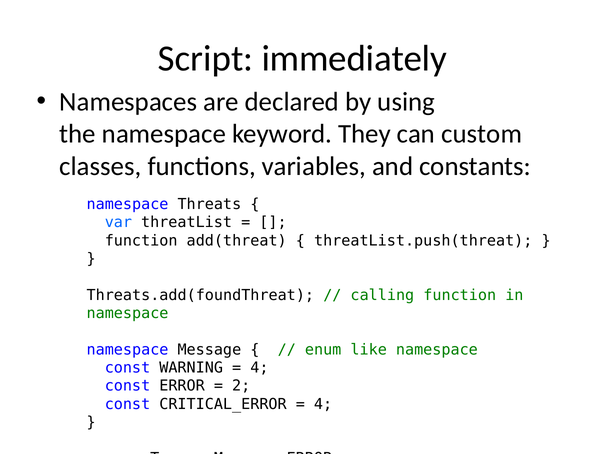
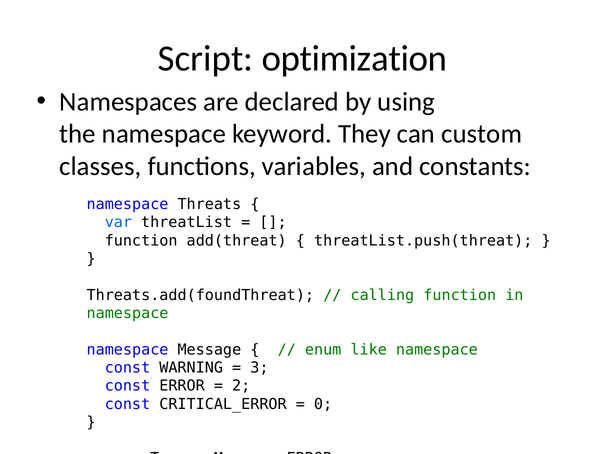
immediately: immediately -> optimization
4 at (259, 367): 4 -> 3
4 at (323, 404): 4 -> 0
